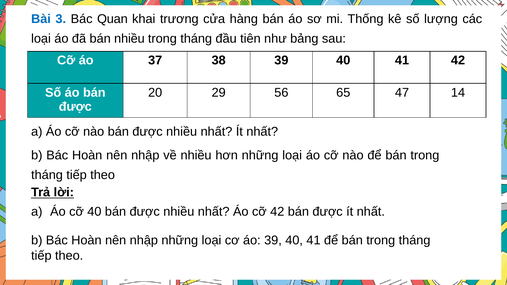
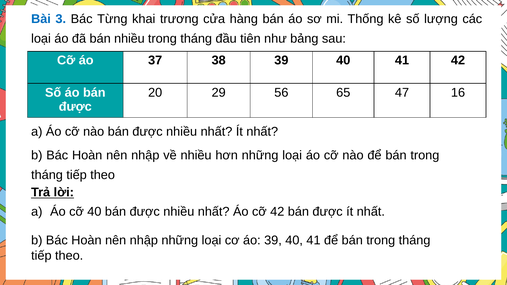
Quan: Quan -> Từng
14: 14 -> 16
